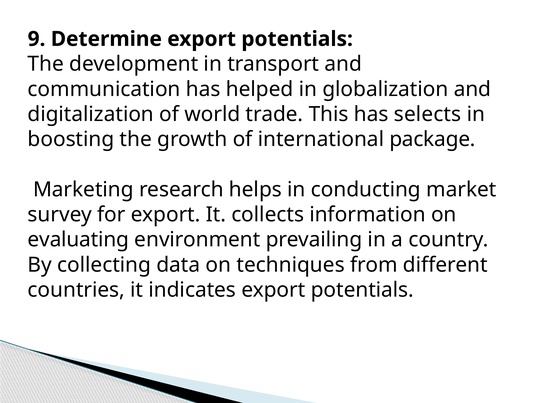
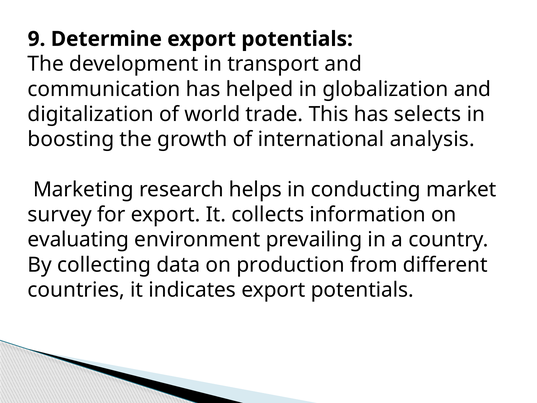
package: package -> analysis
techniques: techniques -> production
